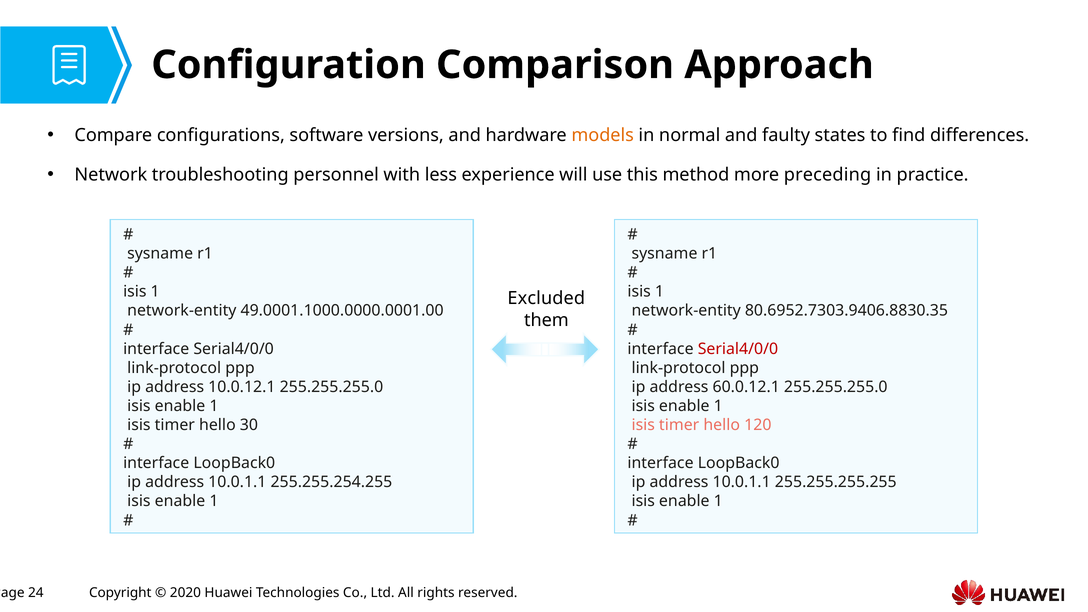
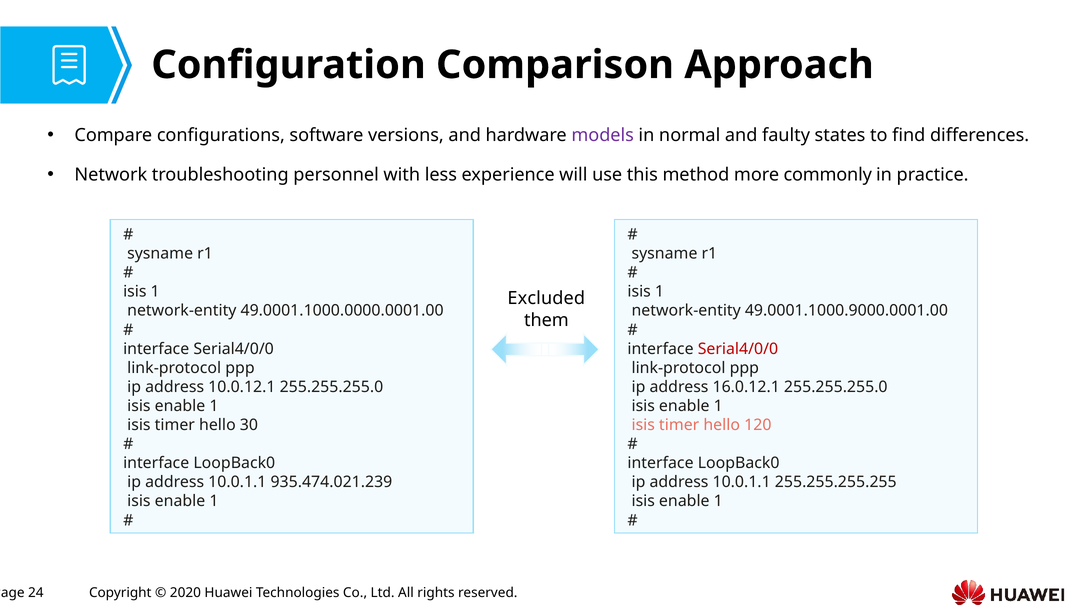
models colour: orange -> purple
preceding: preceding -> commonly
80.6952.7303.9406.8830.35: 80.6952.7303.9406.8830.35 -> 49.0001.1000.9000.0001.00
60.0.12.1: 60.0.12.1 -> 16.0.12.1
255.255.254.255: 255.255.254.255 -> 935.474.021.239
